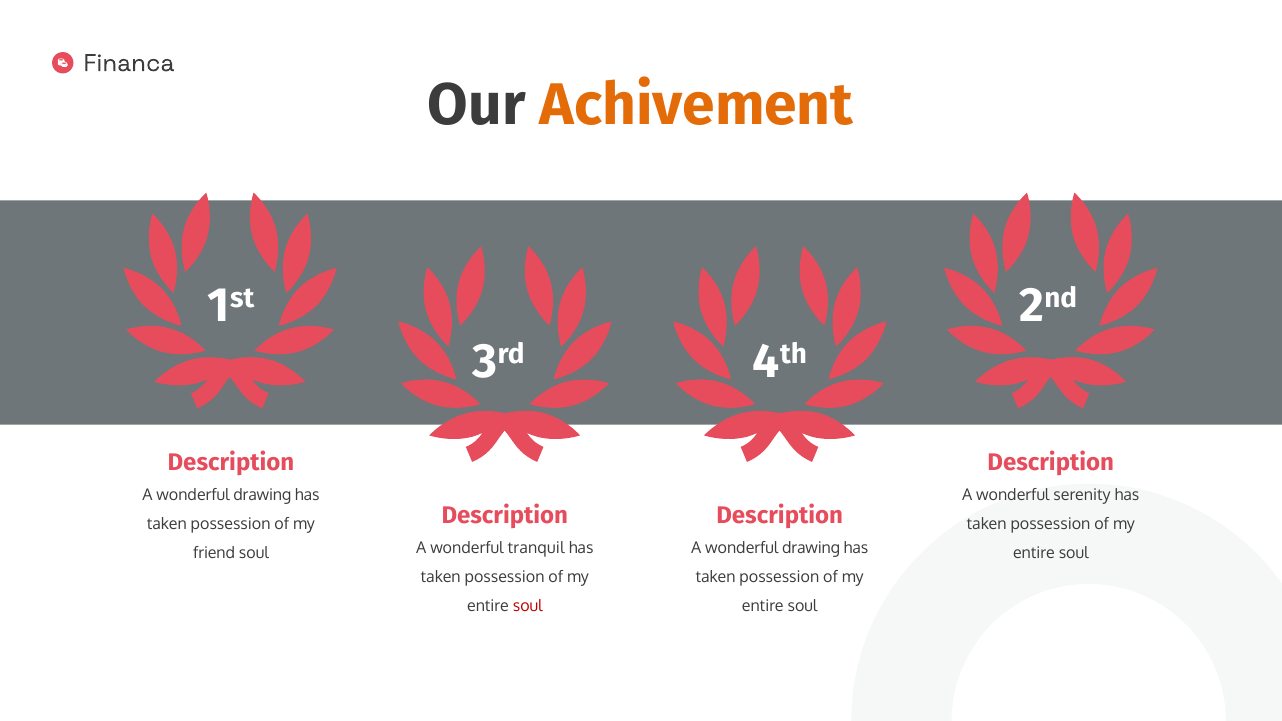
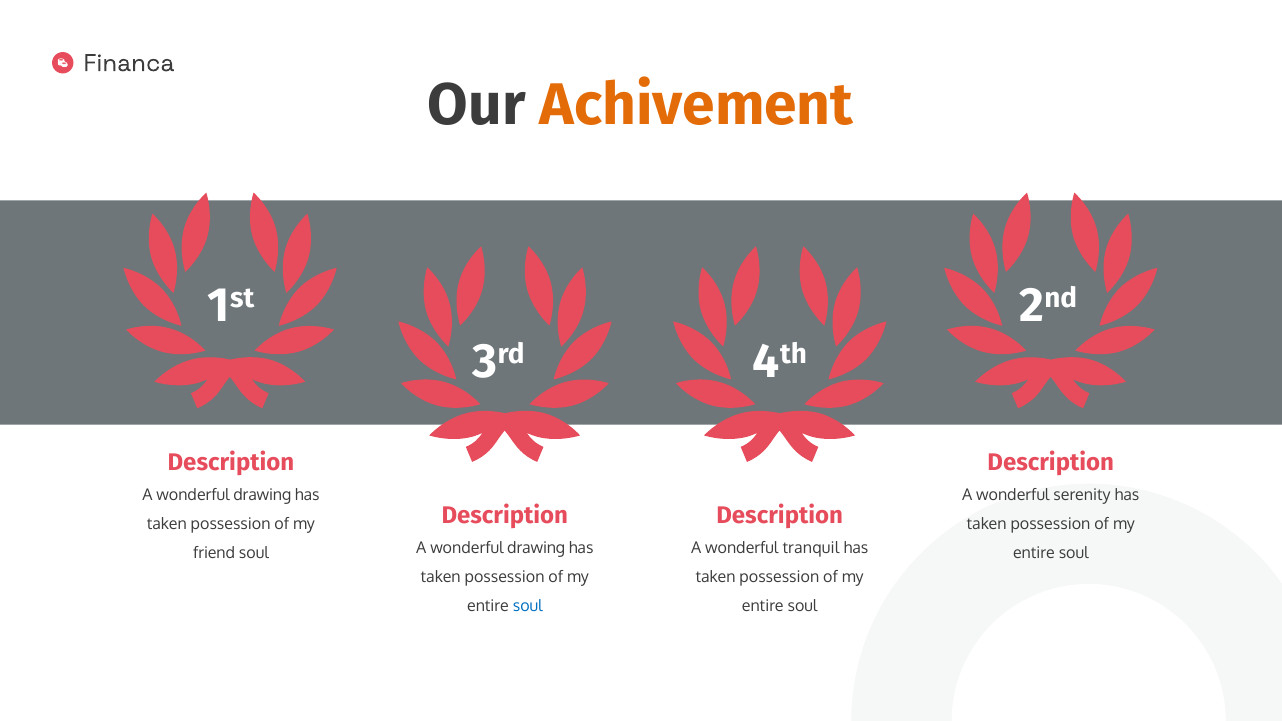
tranquil at (536, 549): tranquil -> drawing
drawing at (811, 549): drawing -> tranquil
soul at (528, 606) colour: red -> blue
